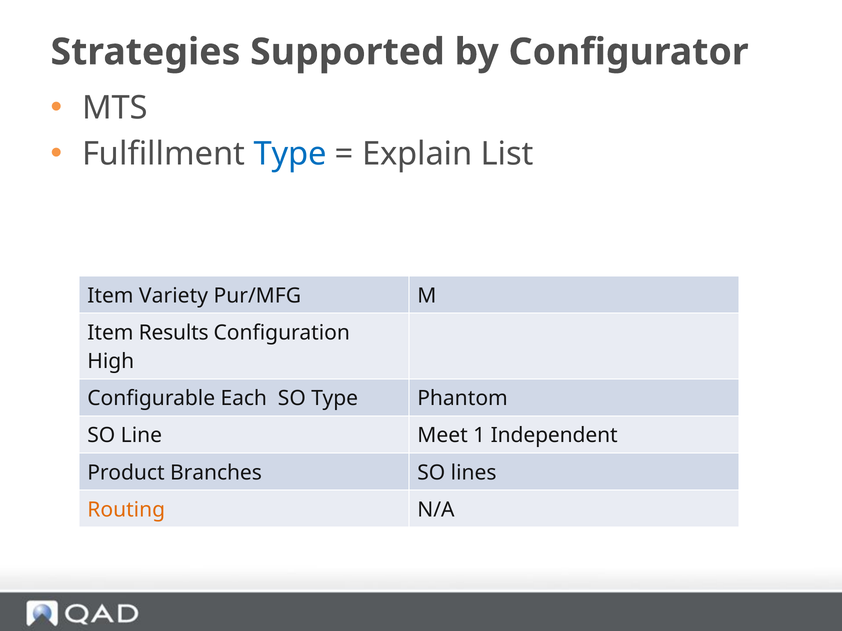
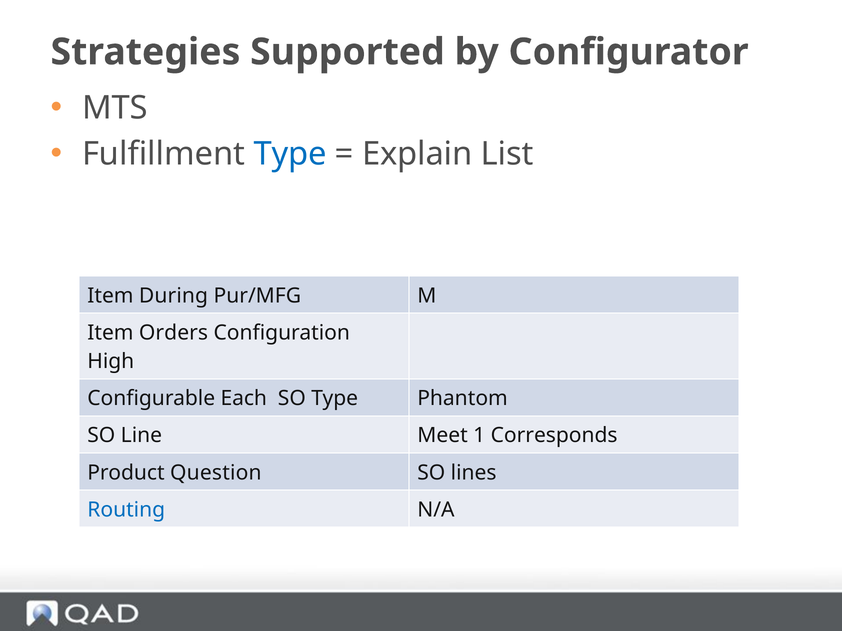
Variety: Variety -> During
Results: Results -> Orders
Independent: Independent -> Corresponds
Branches: Branches -> Question
Routing colour: orange -> blue
